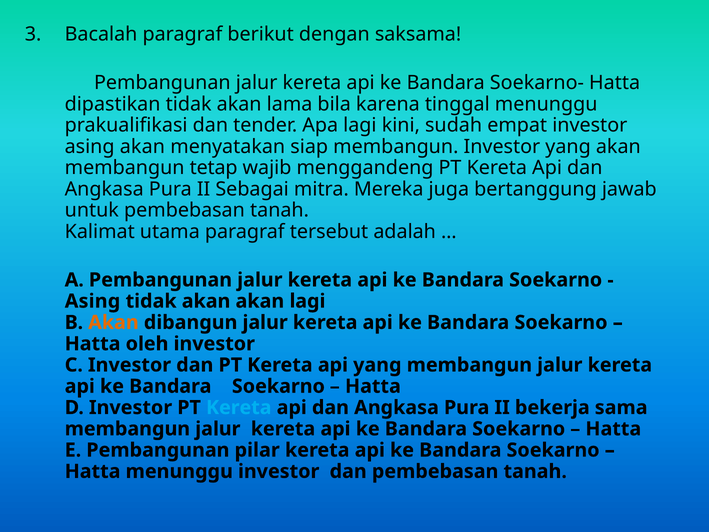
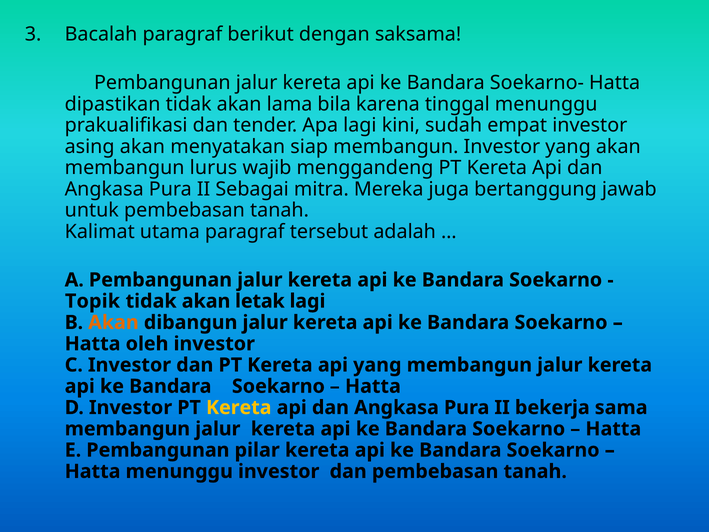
tetap: tetap -> lurus
Asing at (92, 301): Asing -> Topik
akan akan: akan -> letak
Kereta at (239, 407) colour: light blue -> yellow
